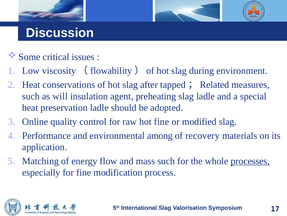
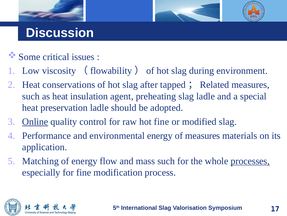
as will: will -> heat
Online underline: none -> present
environmental among: among -> energy
of recovery: recovery -> measures
